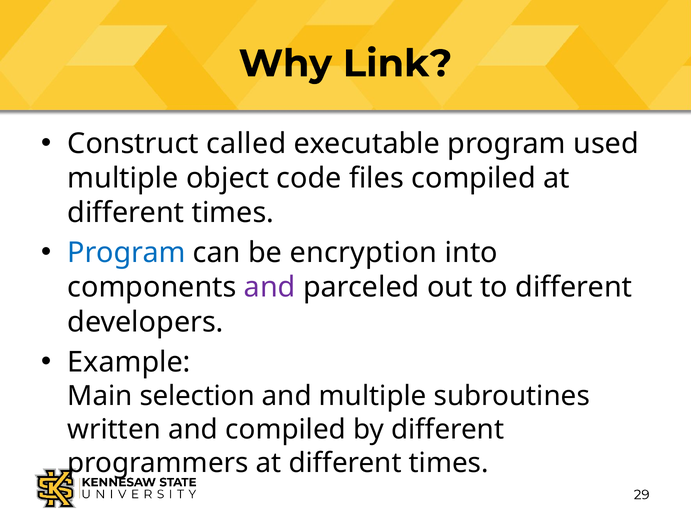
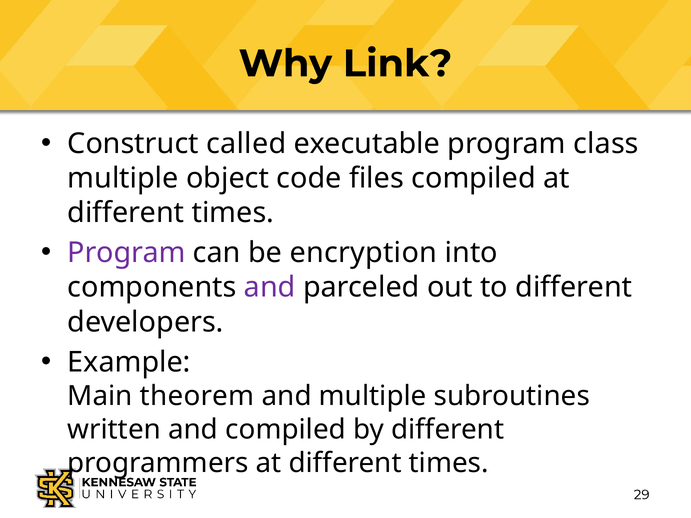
used: used -> class
Program at (127, 253) colour: blue -> purple
selection: selection -> theorem
